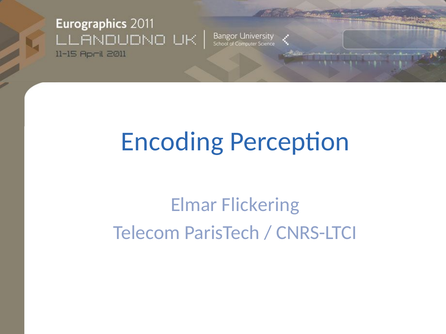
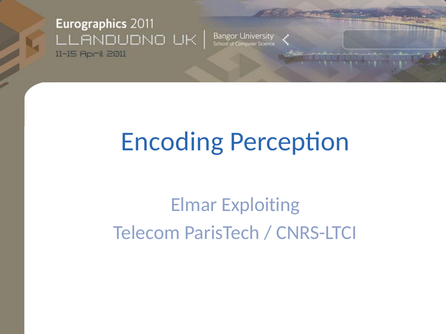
Flickering: Flickering -> Exploiting
